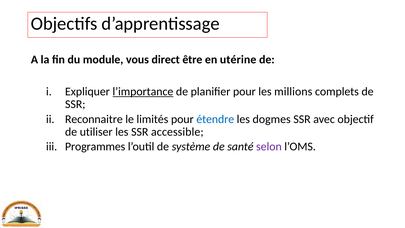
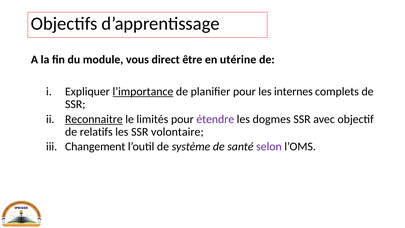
millions: millions -> internes
Reconnaitre underline: none -> present
étendre colour: blue -> purple
utiliser: utiliser -> relatifs
accessible: accessible -> volontaire
Programmes: Programmes -> Changement
